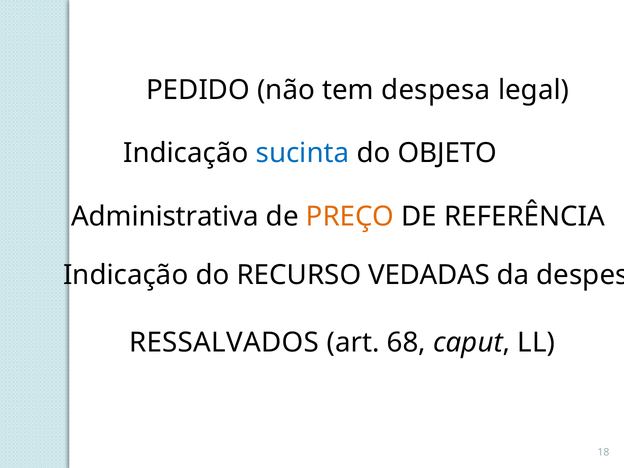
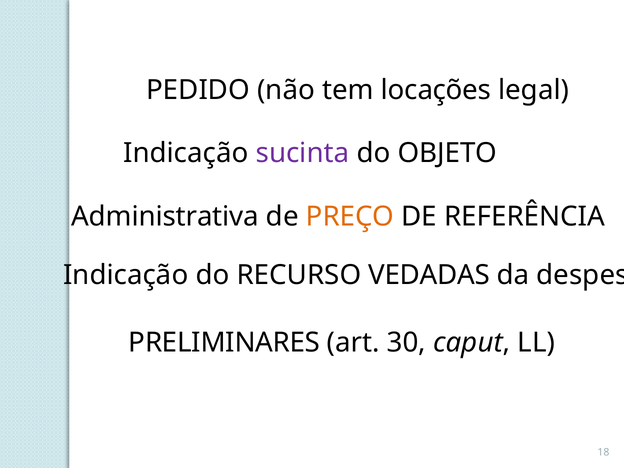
tem despesa: despesa -> locações
sucinta colour: blue -> purple
RESSALVADOS: RESSALVADOS -> PRELIMINARES
68: 68 -> 30
